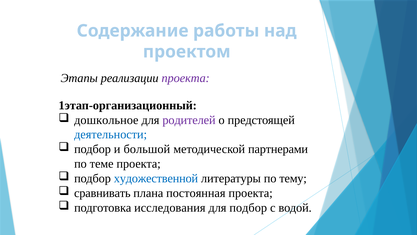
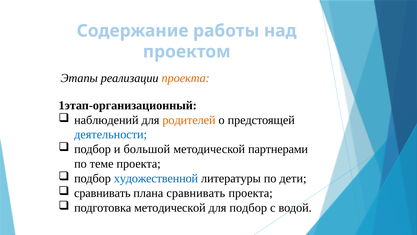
проекта at (186, 78) colour: purple -> orange
дошкольное: дошкольное -> наблюдений
родителей colour: purple -> orange
тему: тему -> дети
плана постоянная: постоянная -> сравнивать
подготовка исследования: исследования -> методической
